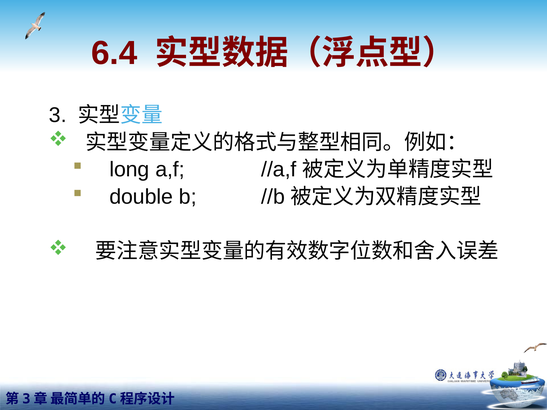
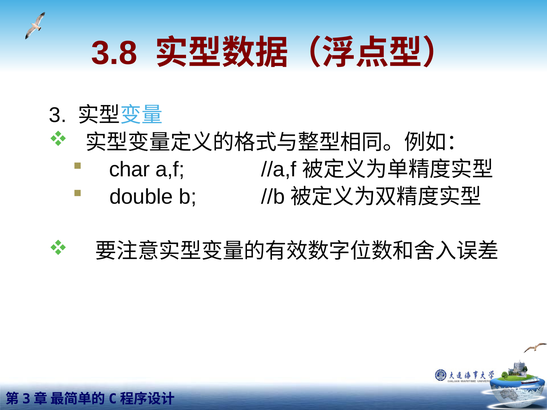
6.4: 6.4 -> 3.8
long: long -> char
